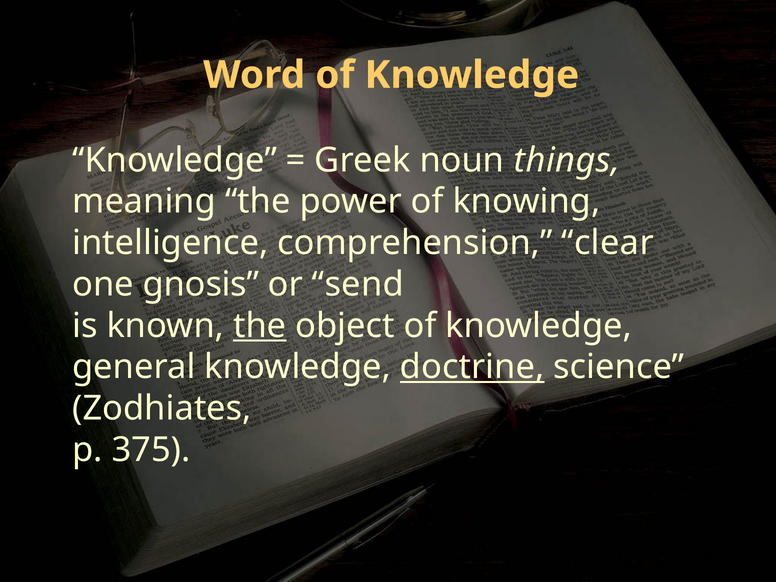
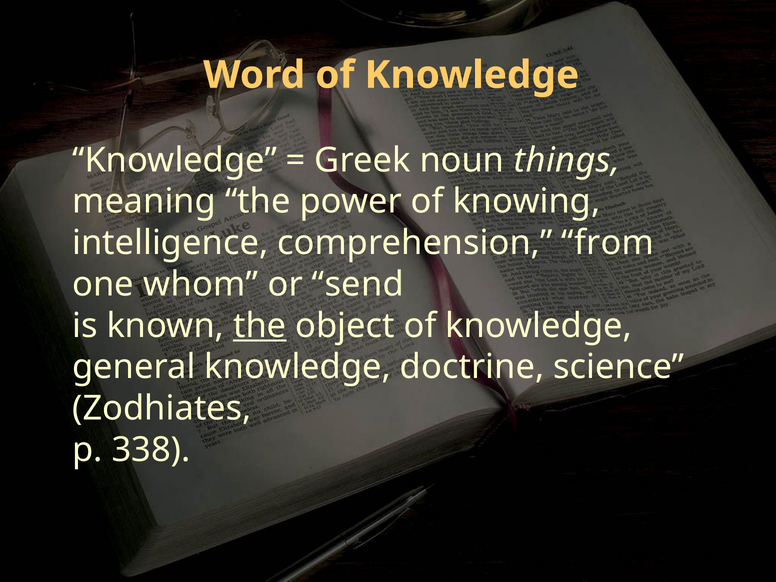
clear: clear -> from
gnosis: gnosis -> whom
doctrine underline: present -> none
375: 375 -> 338
